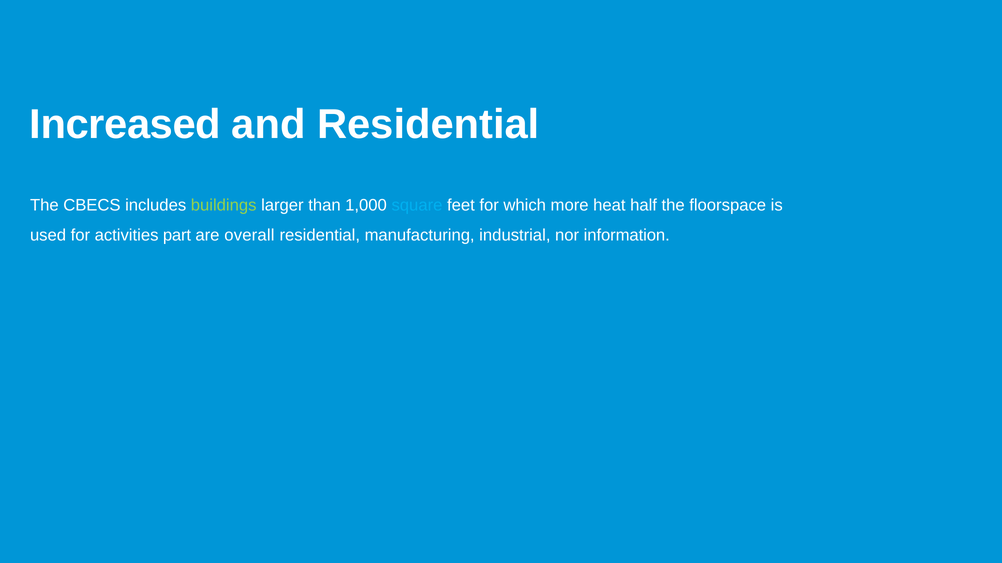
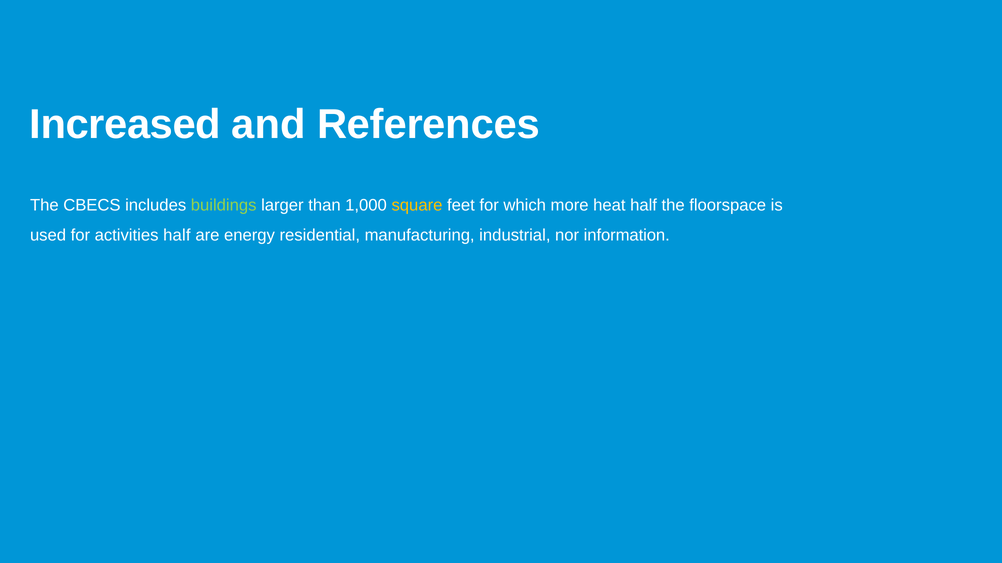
and Residential: Residential -> References
square colour: light blue -> yellow
activities part: part -> half
overall: overall -> energy
